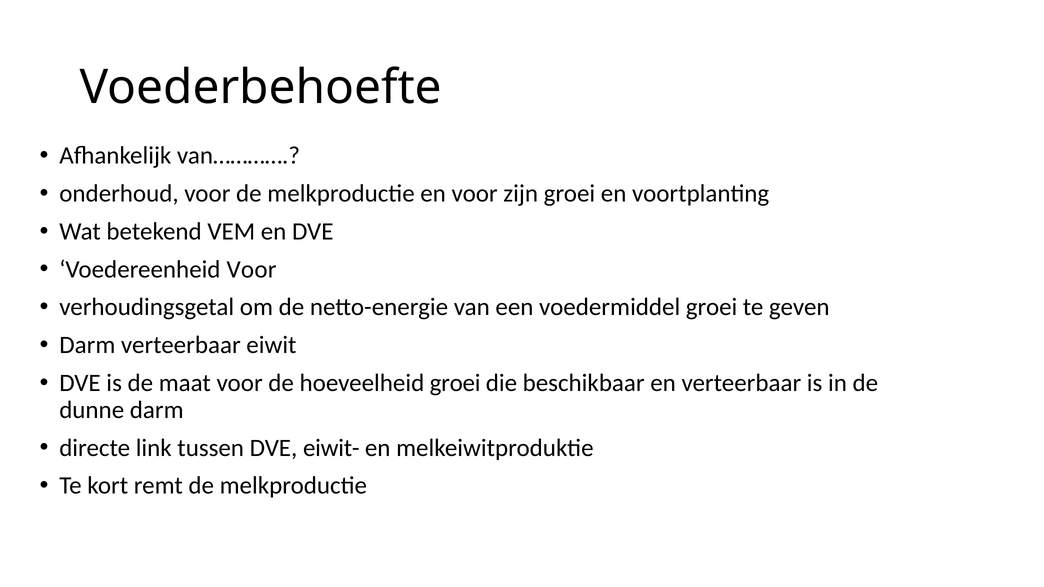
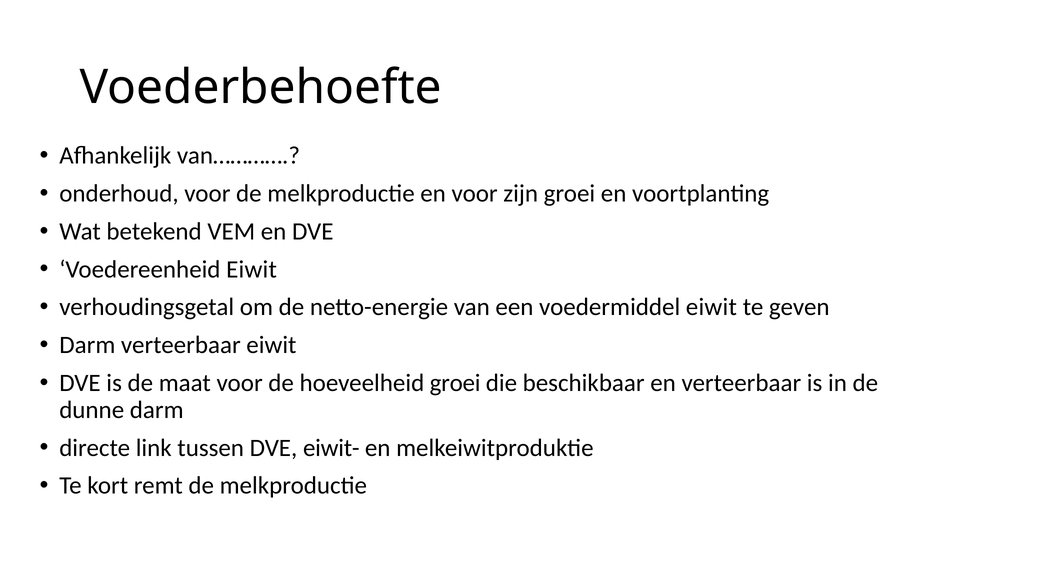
Voedereenheid Voor: Voor -> Eiwit
voedermiddel groei: groei -> eiwit
